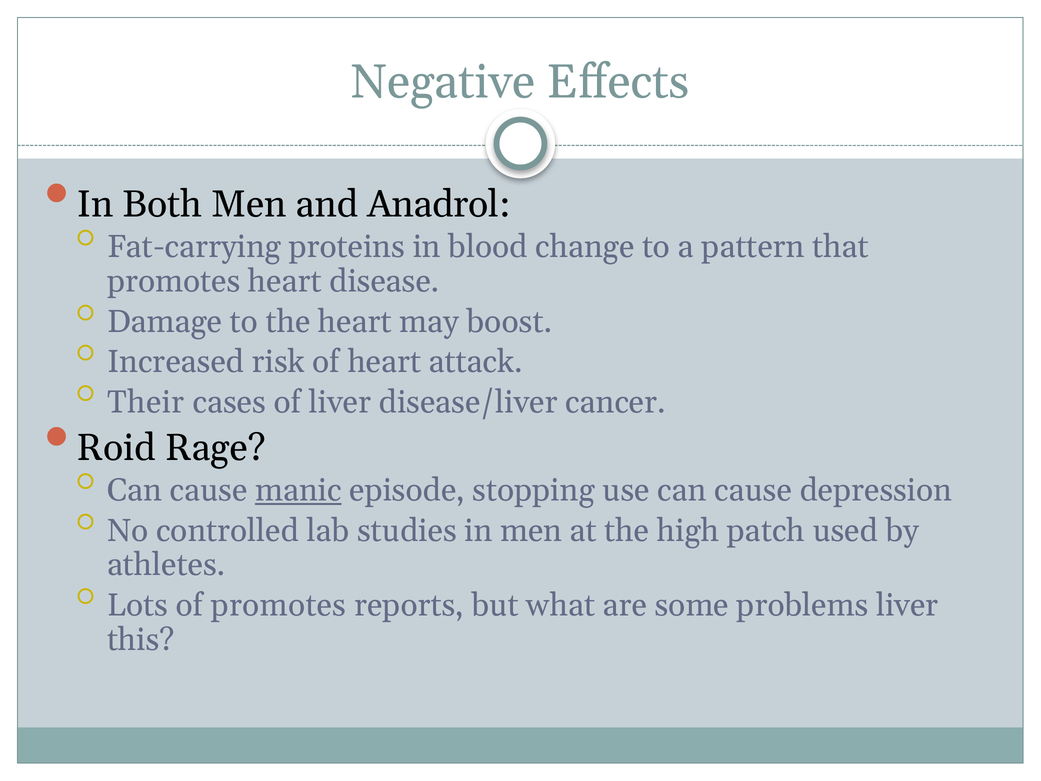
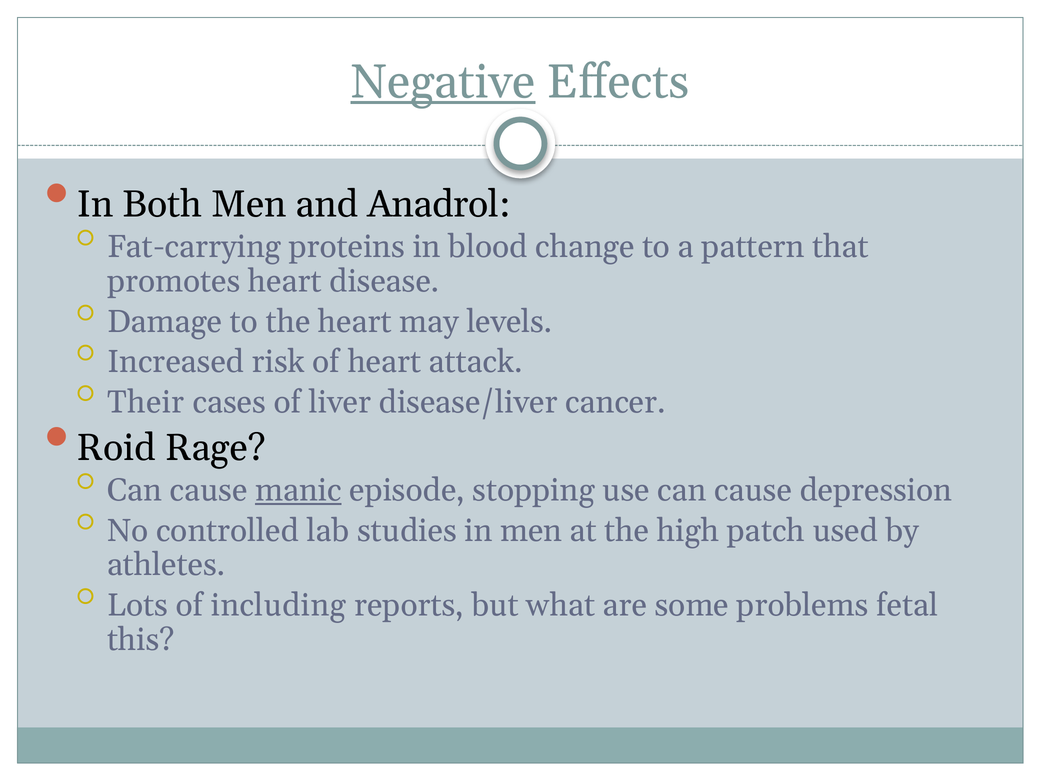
Negative underline: none -> present
boost: boost -> levels
of promotes: promotes -> including
problems liver: liver -> fetal
